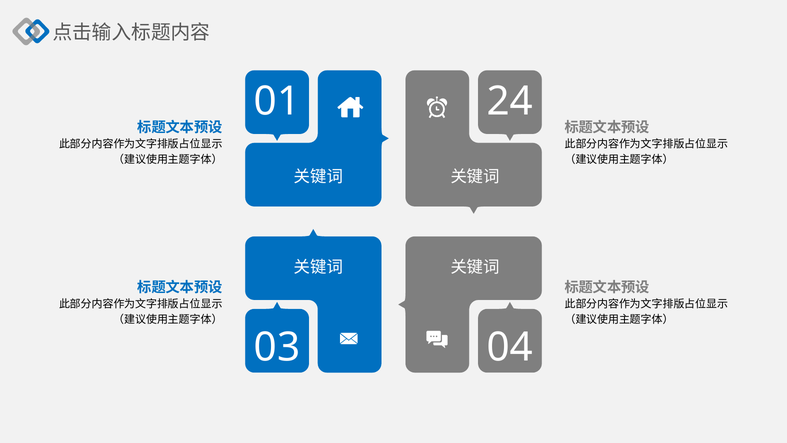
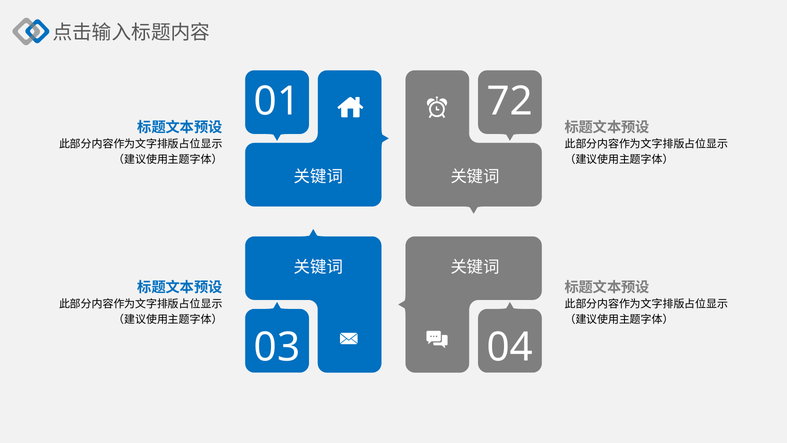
24: 24 -> 72
